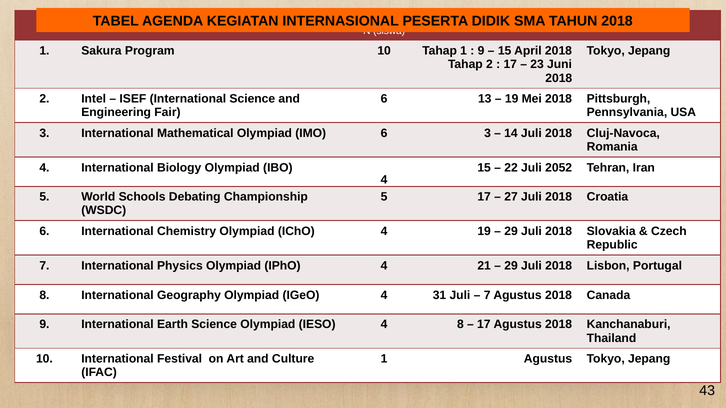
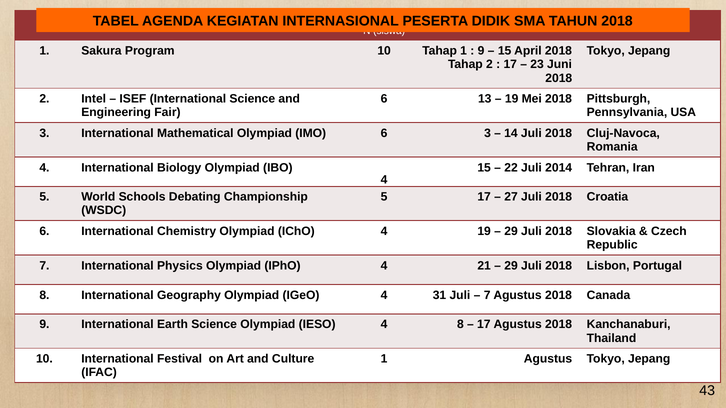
2052: 2052 -> 2014
